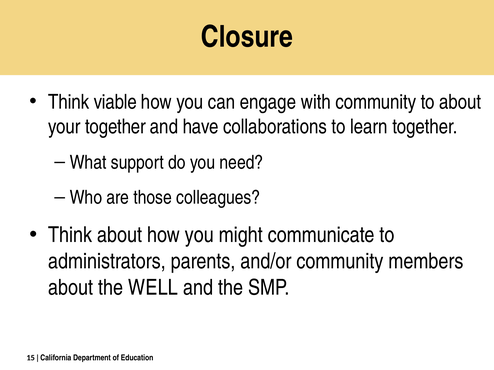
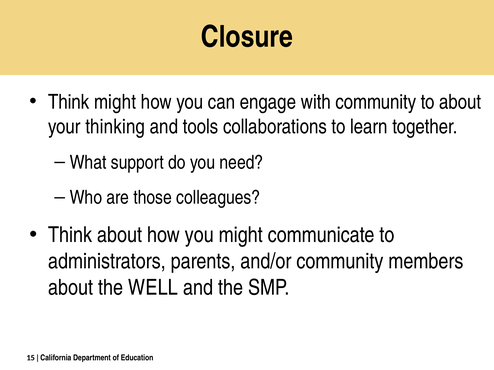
Think viable: viable -> might
your together: together -> thinking
have: have -> tools
